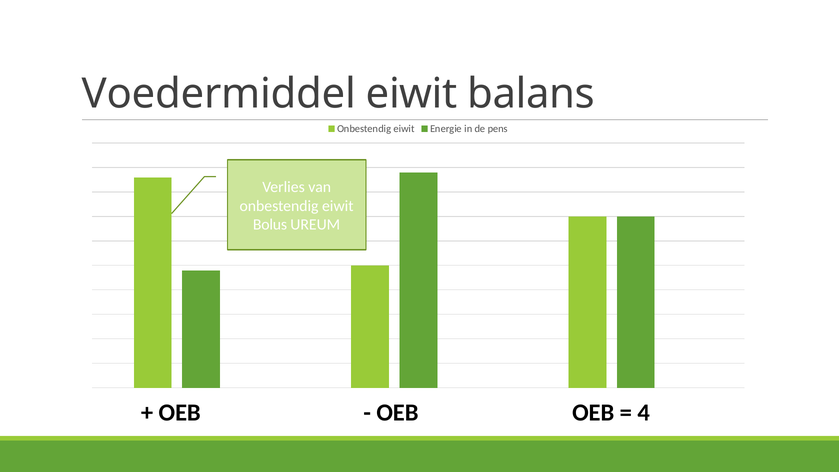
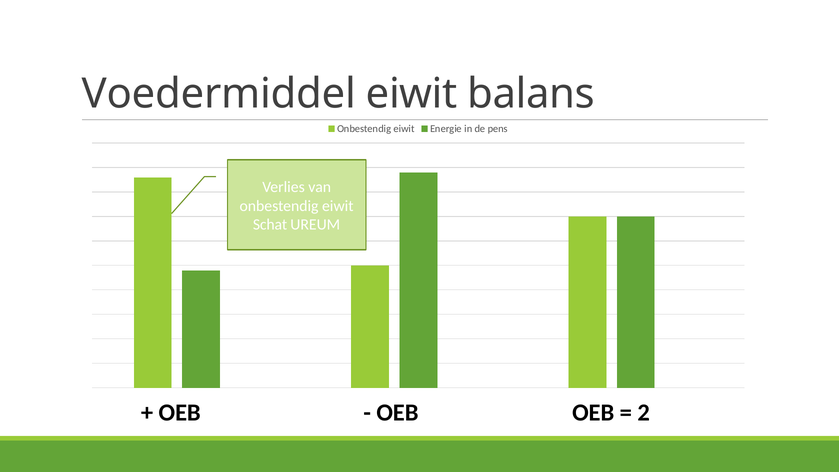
Bolus: Bolus -> Schat
4: 4 -> 2
